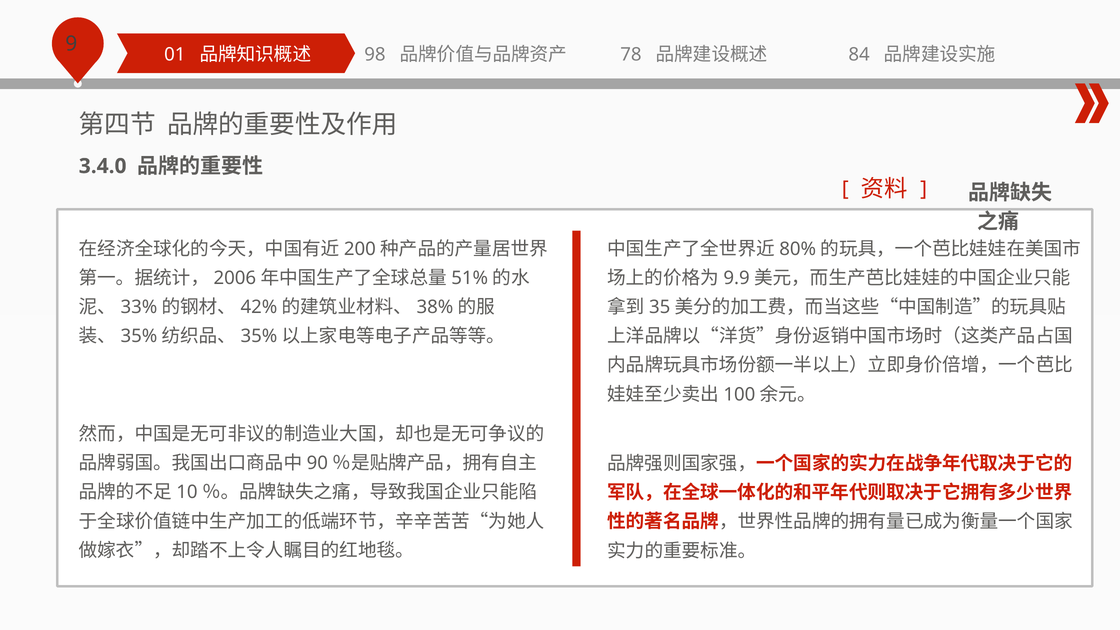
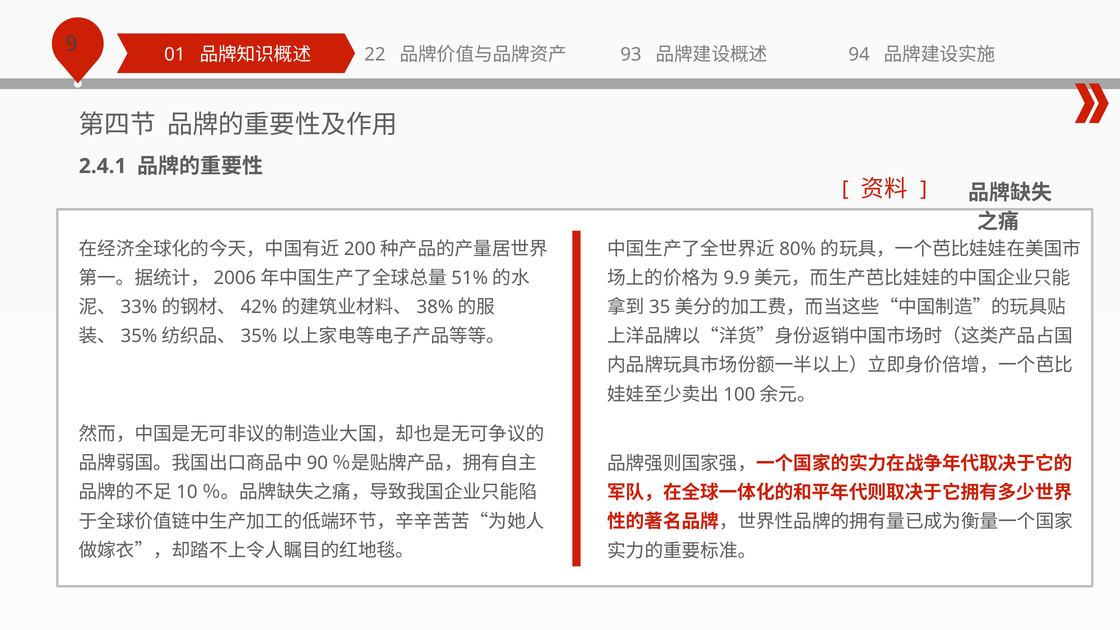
84: 84 -> 94
98: 98 -> 22
78: 78 -> 93
3.4.0: 3.4.0 -> 2.4.1
